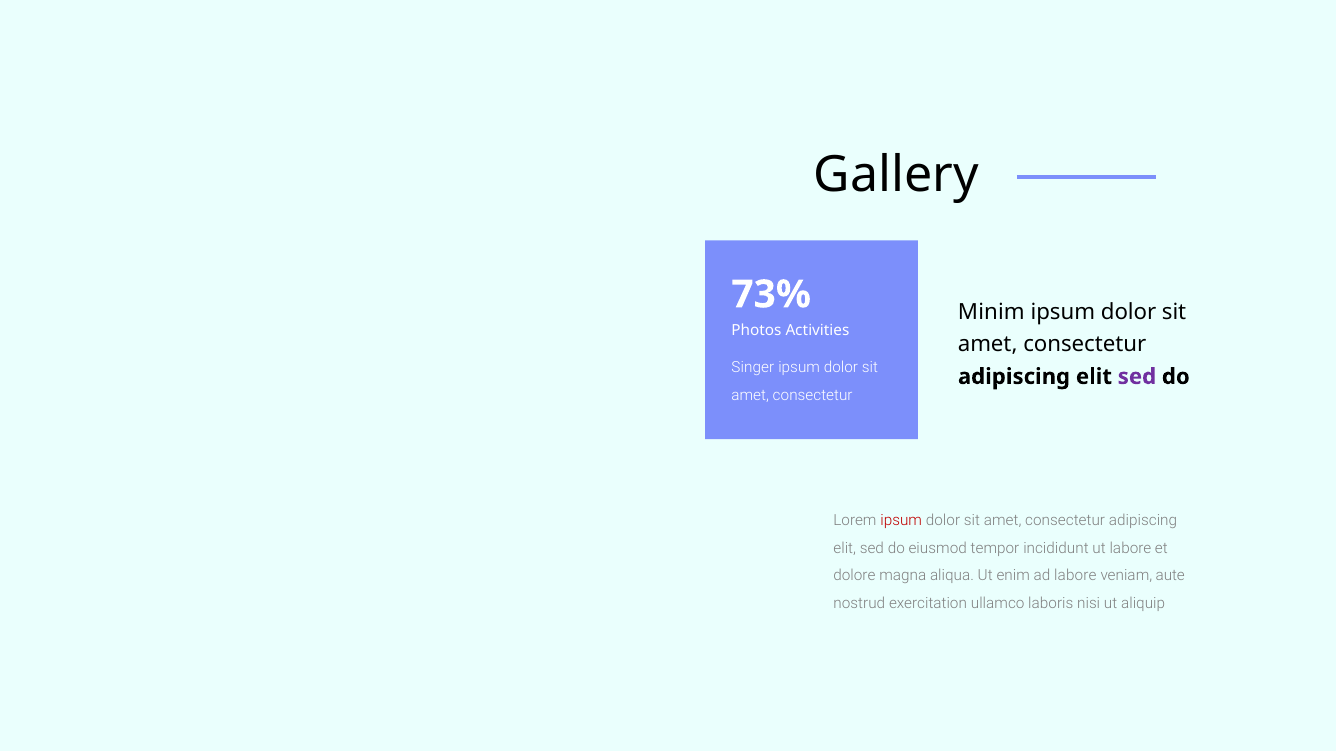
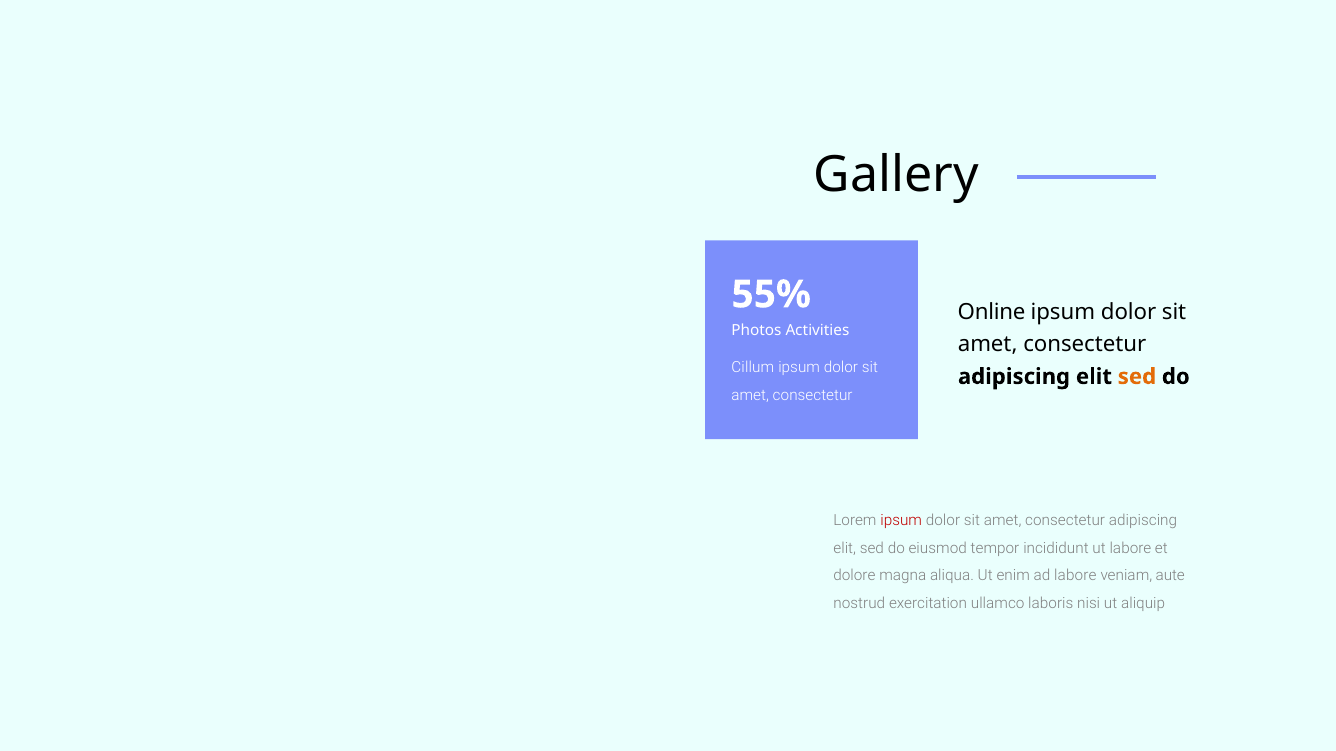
73%: 73% -> 55%
Minim: Minim -> Online
Singer: Singer -> Cillum
sed at (1137, 377) colour: purple -> orange
